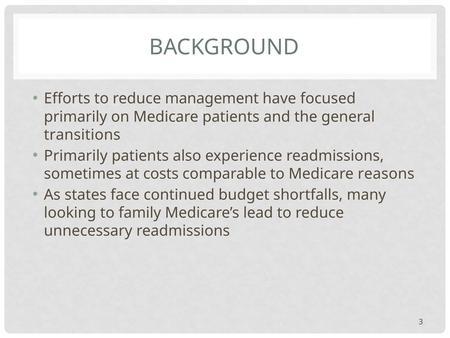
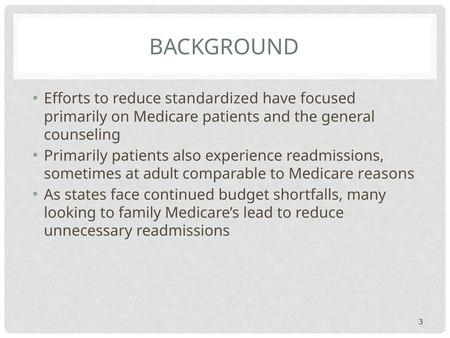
management: management -> standardized
transitions: transitions -> counseling
costs: costs -> adult
